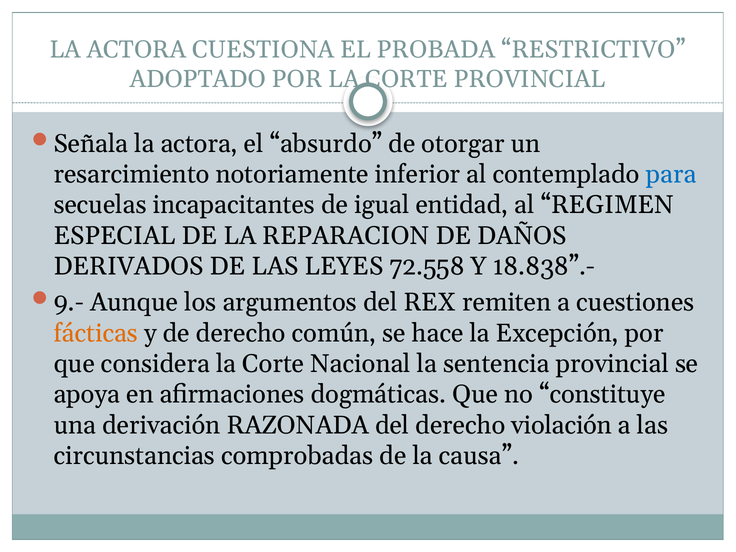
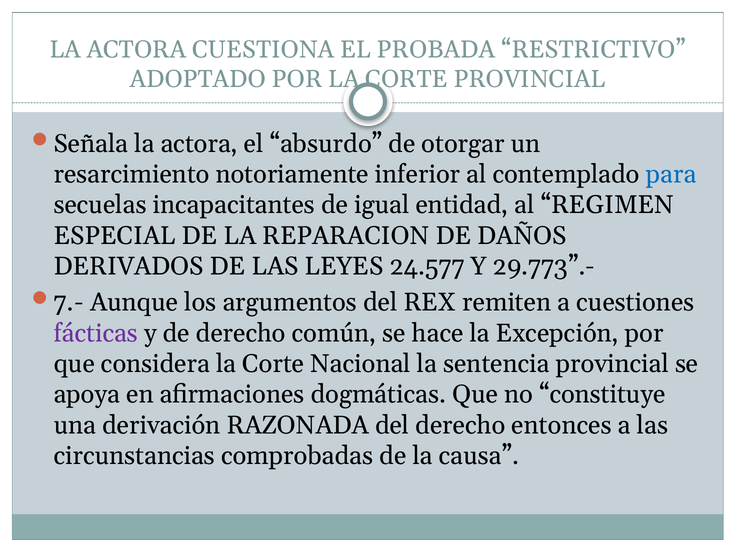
72.558: 72.558 -> 24.577
18.838”.-: 18.838”.- -> 29.773”.-
9.-: 9.- -> 7.-
fácticas colour: orange -> purple
violación: violación -> entonces
